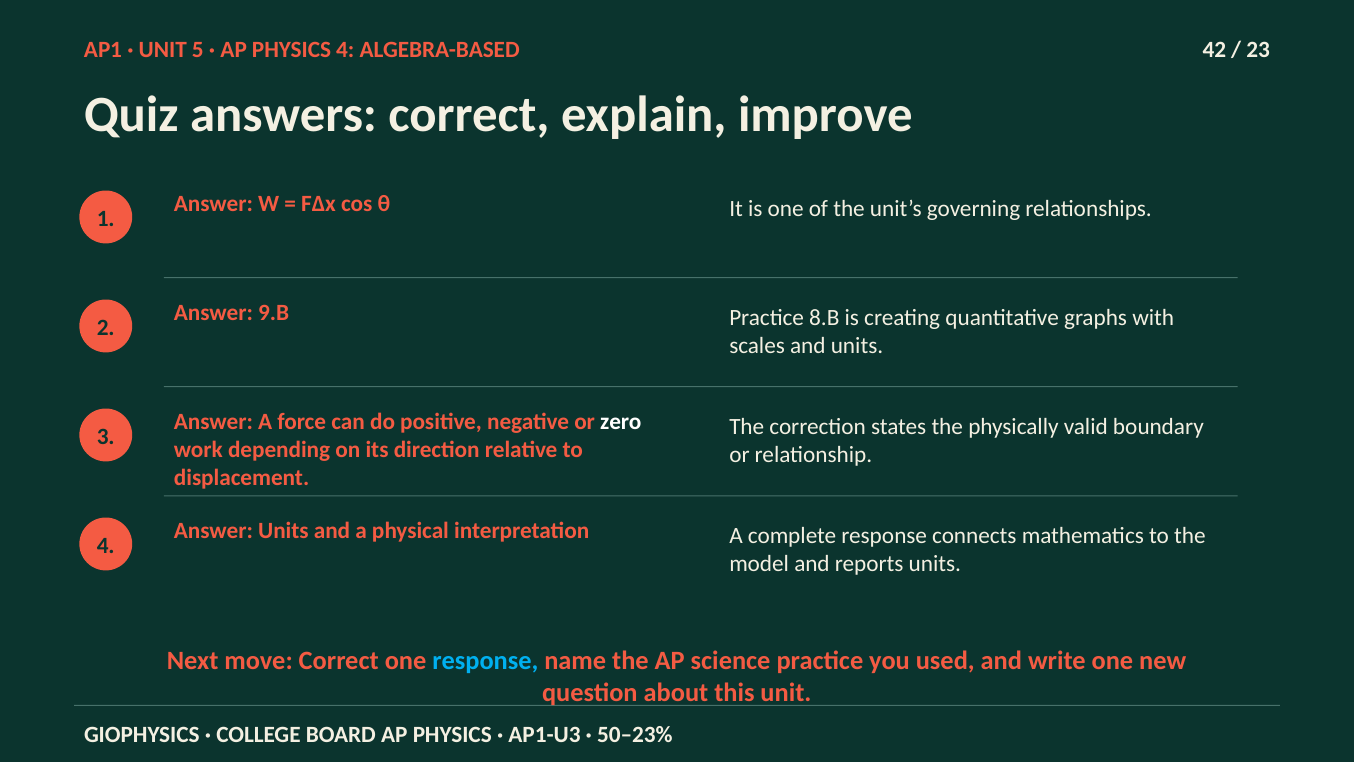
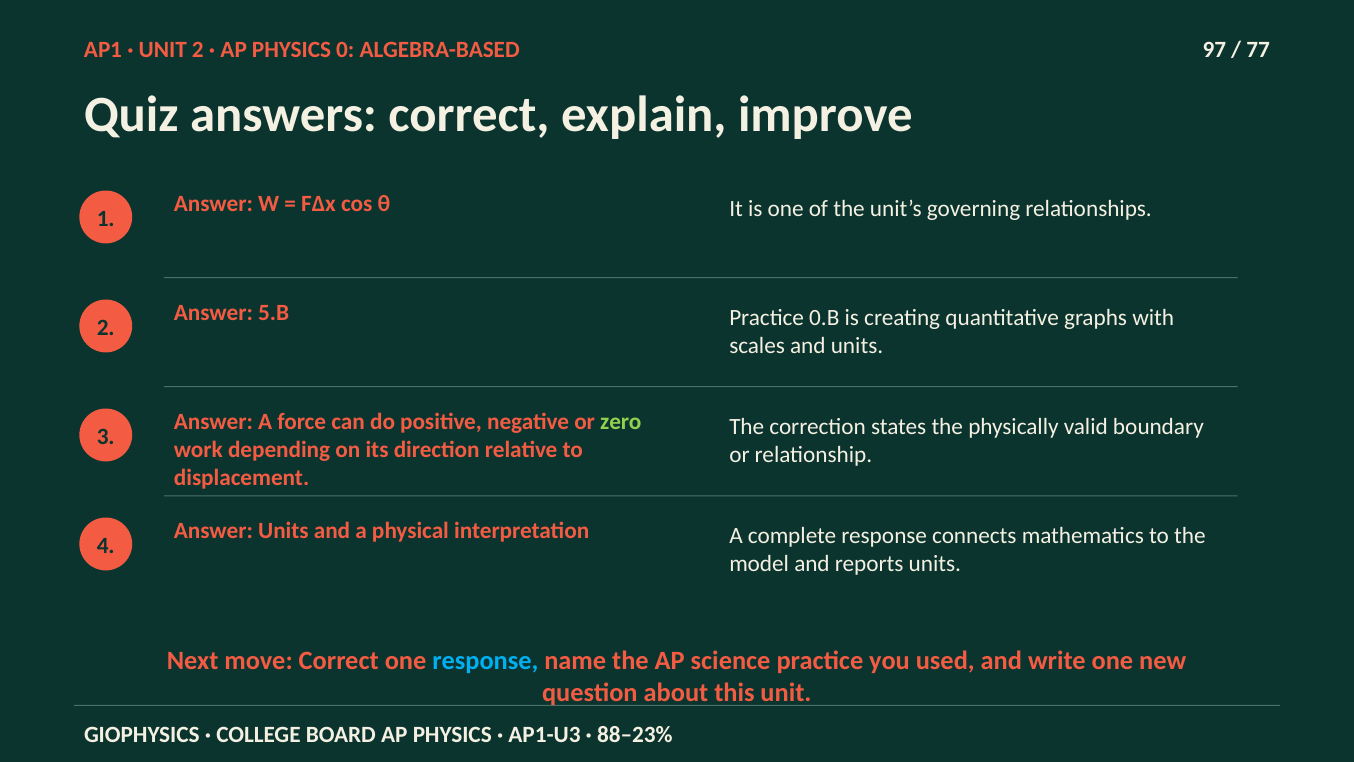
UNIT 5: 5 -> 2
PHYSICS 4: 4 -> 0
42: 42 -> 97
23: 23 -> 77
9.B: 9.B -> 5.B
8.B: 8.B -> 0.B
zero colour: white -> light green
50–23%: 50–23% -> 88–23%
